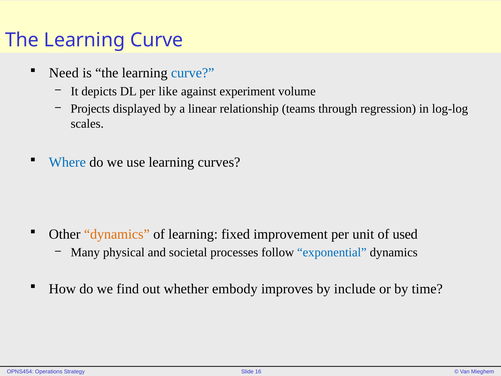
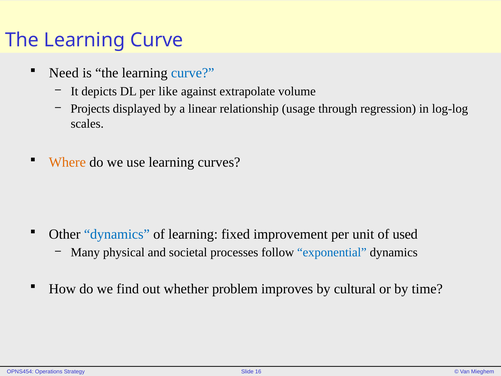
experiment: experiment -> extrapolate
teams: teams -> usage
Where colour: blue -> orange
dynamics at (117, 234) colour: orange -> blue
embody: embody -> problem
include: include -> cultural
